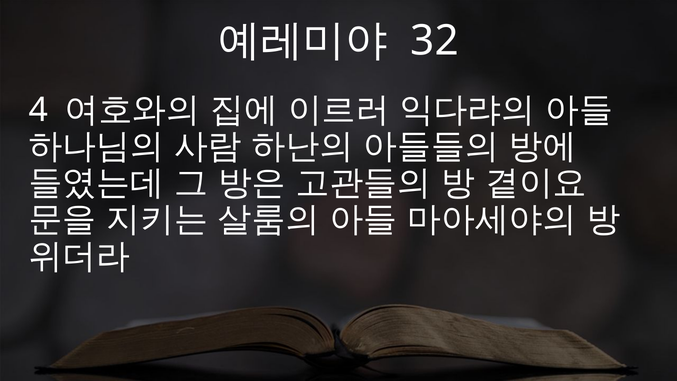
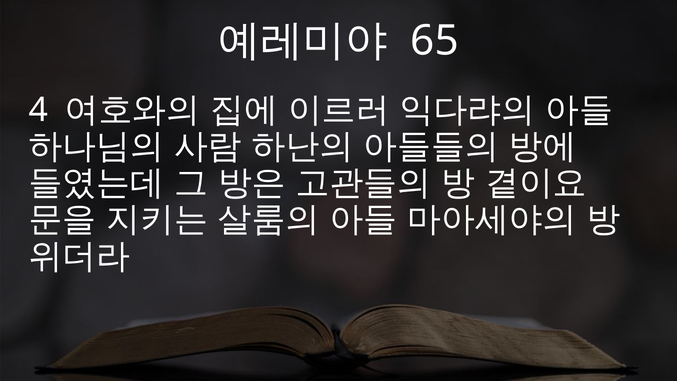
32: 32 -> 65
